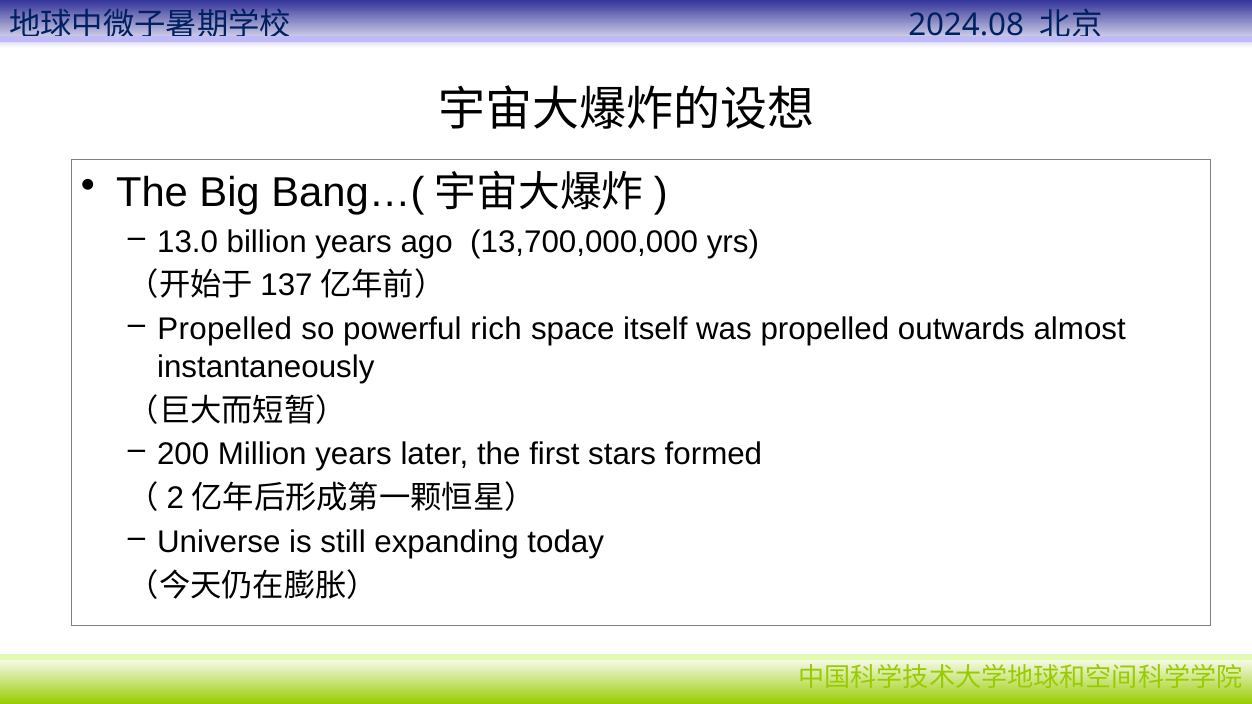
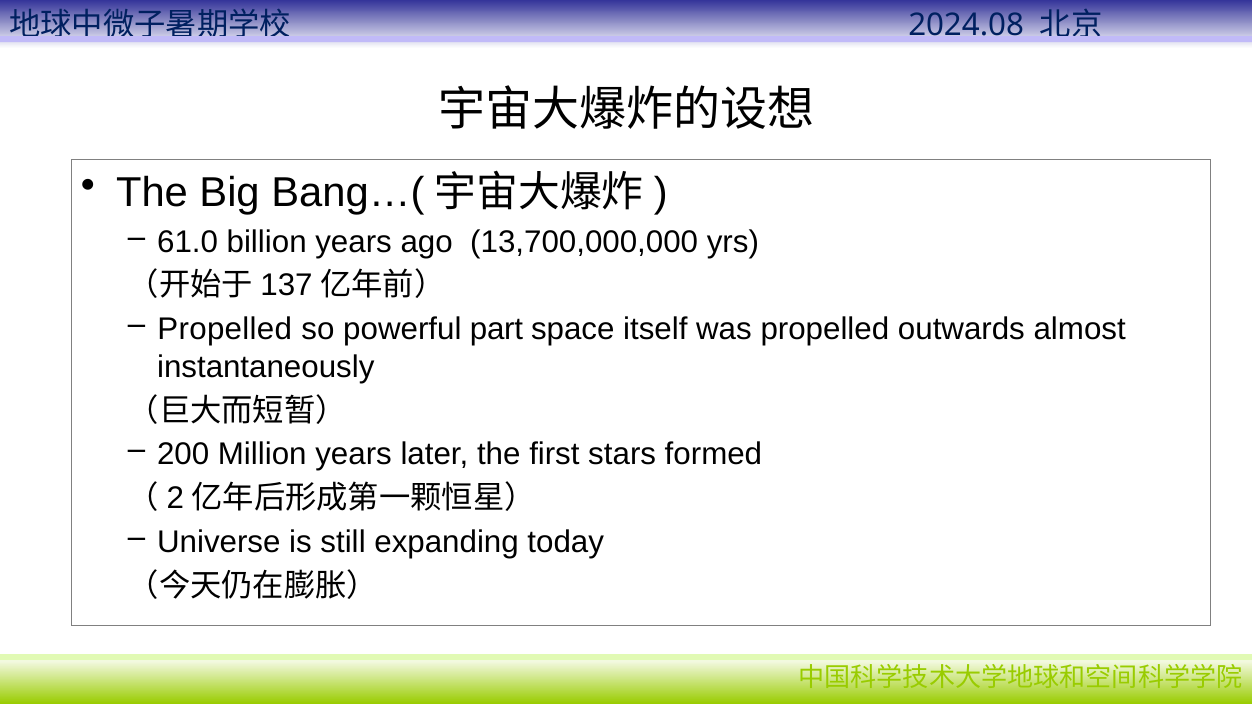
13.0: 13.0 -> 61.0
rich: rich -> part
